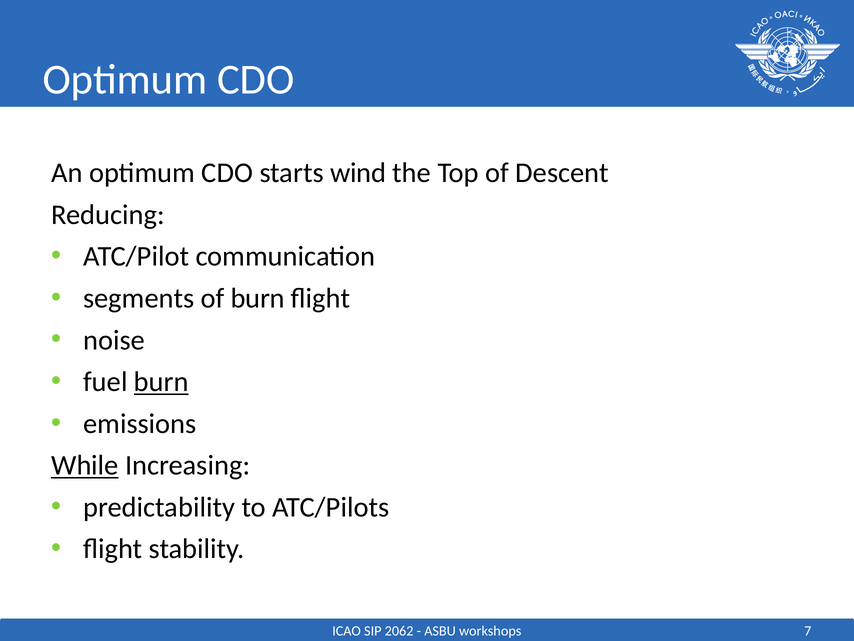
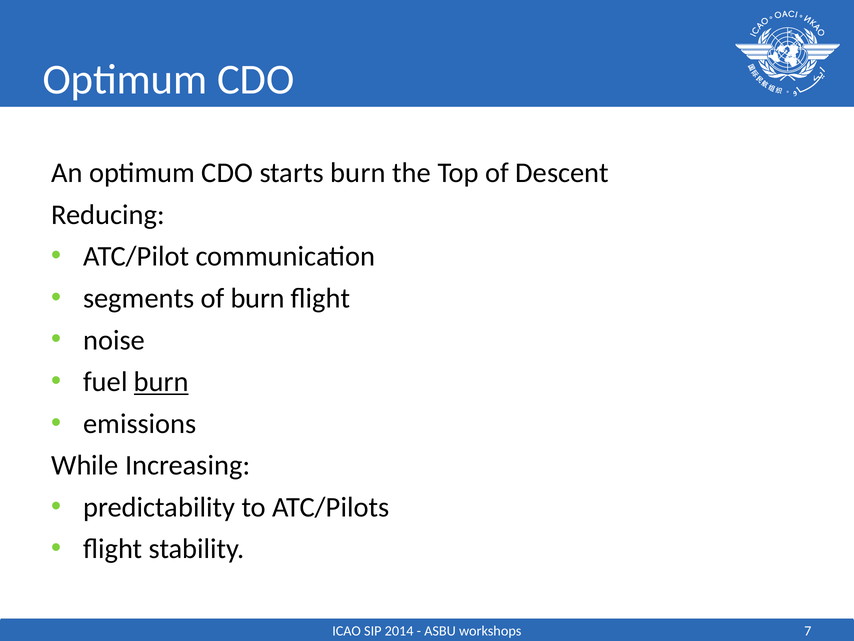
starts wind: wind -> burn
While underline: present -> none
2062: 2062 -> 2014
